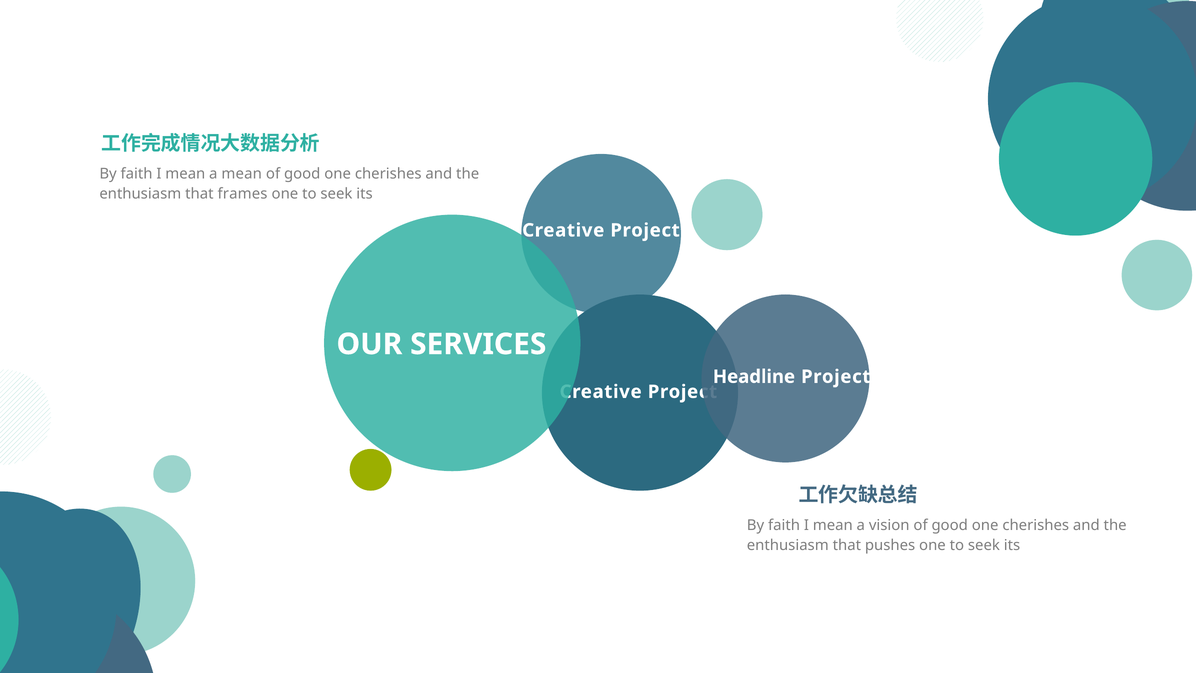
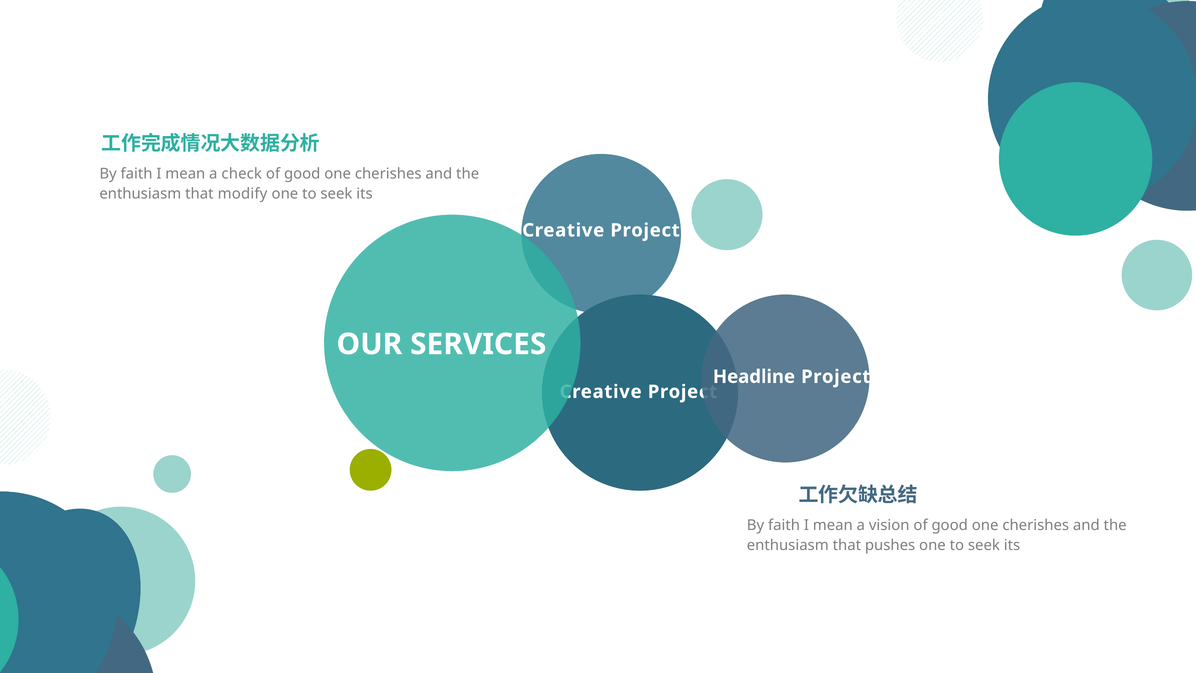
a mean: mean -> check
frames: frames -> modify
